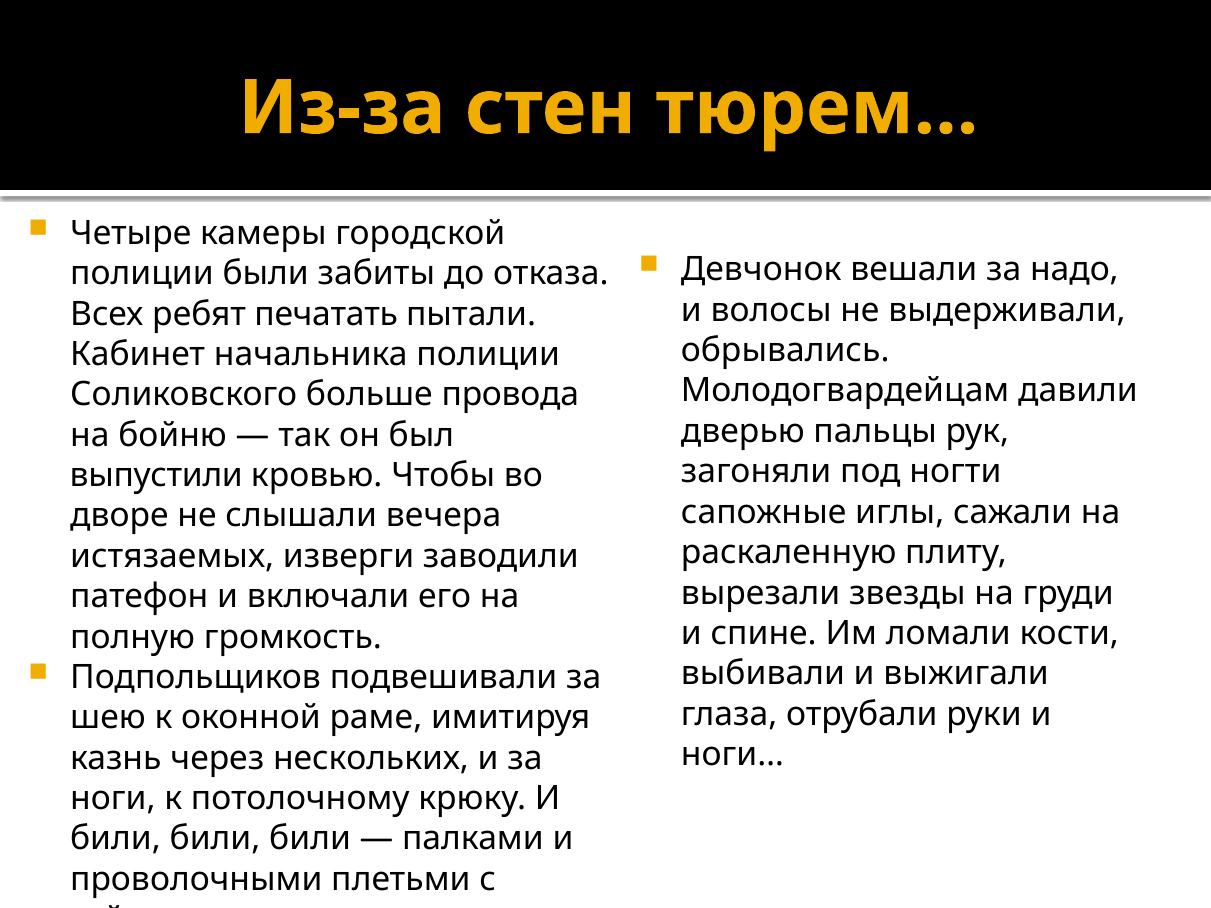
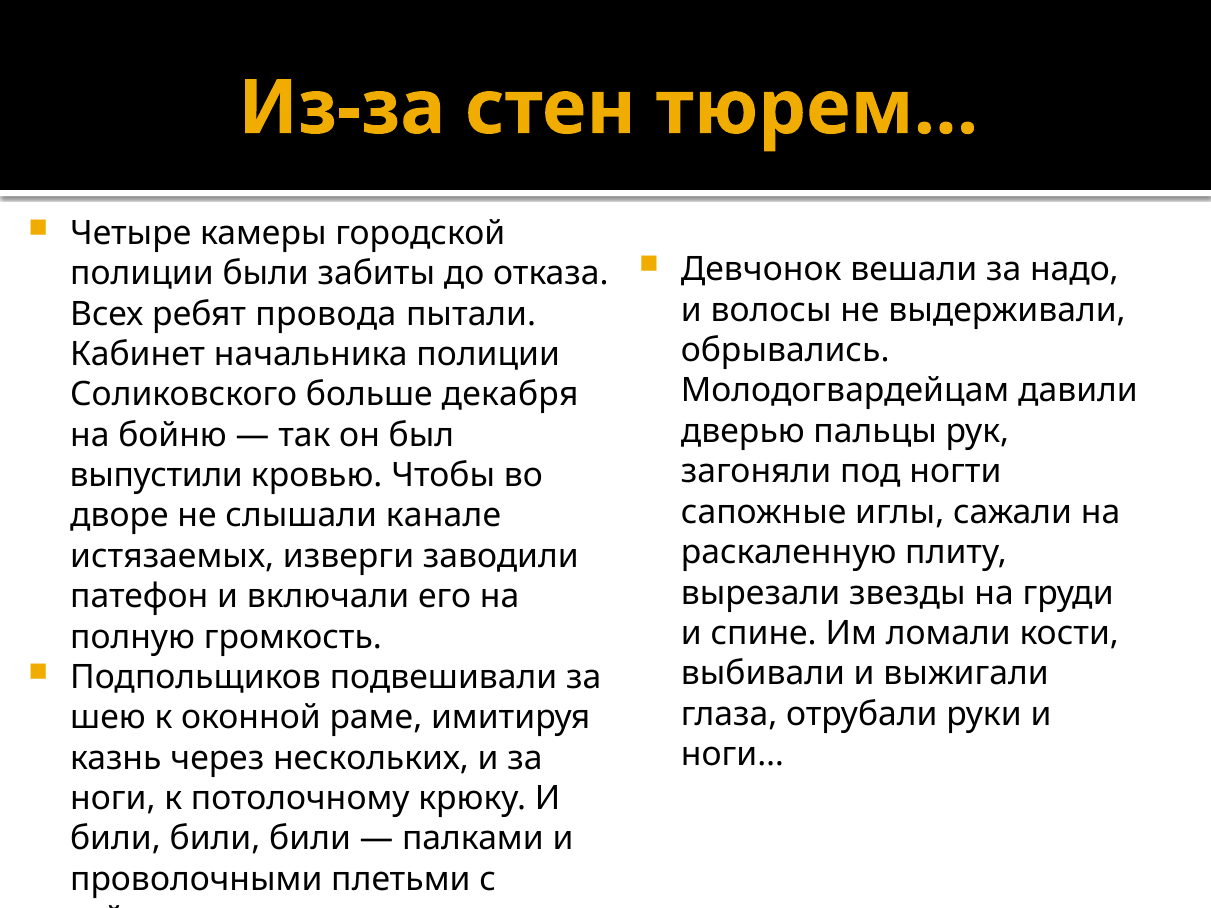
печатать: печатать -> провода
провода: провода -> декабря
вечера: вечера -> канале
